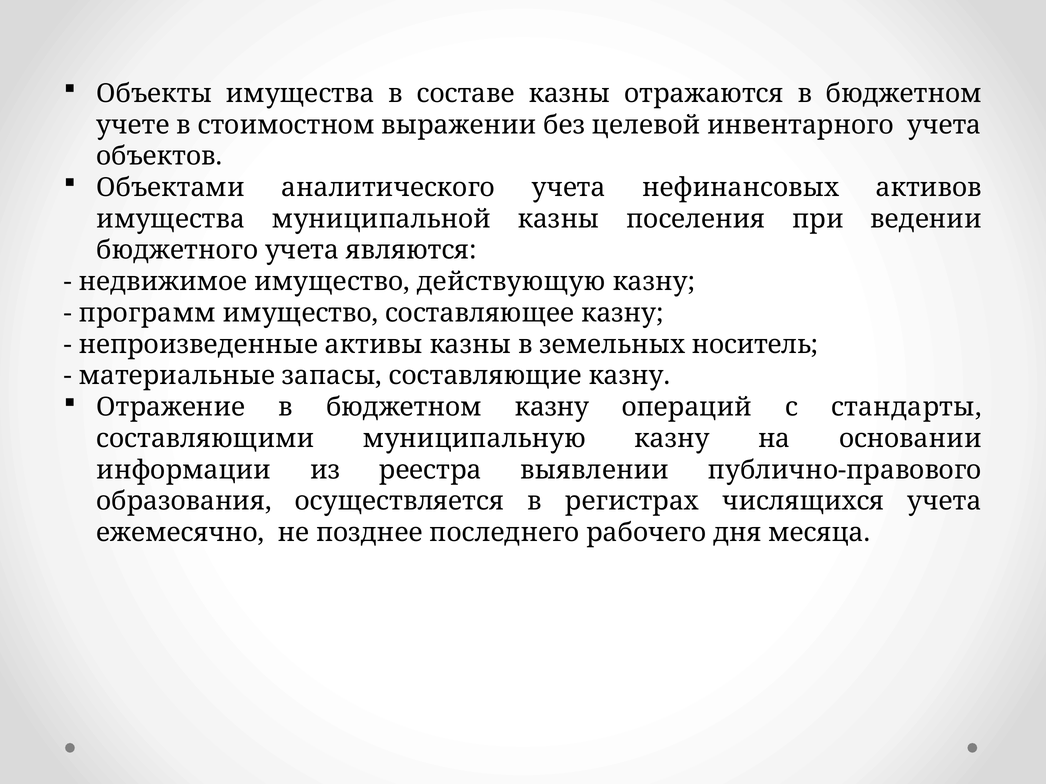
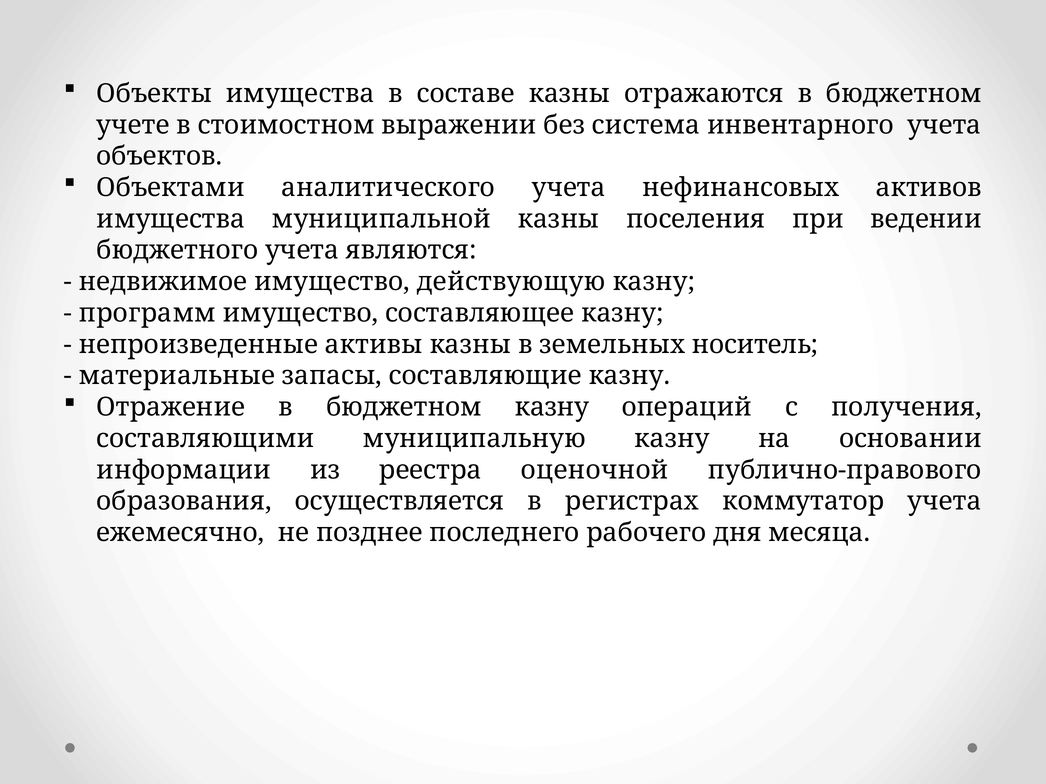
целевой: целевой -> система
стандарты: стандарты -> получения
выявлении: выявлении -> оценочной
числящихся: числящихся -> коммутатор
